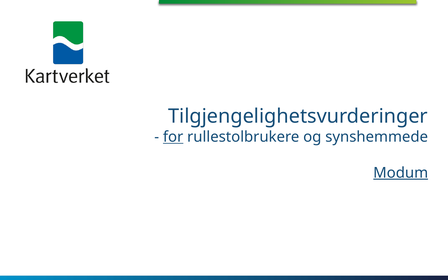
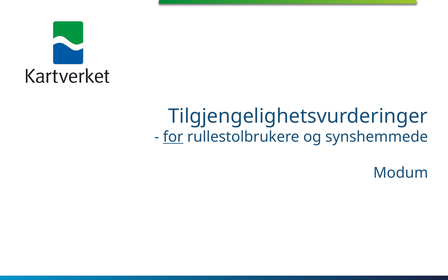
Modum underline: present -> none
